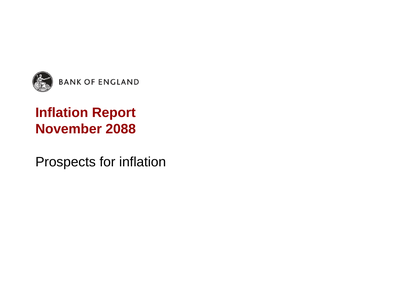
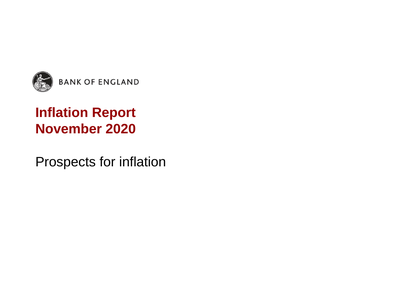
2088: 2088 -> 2020
